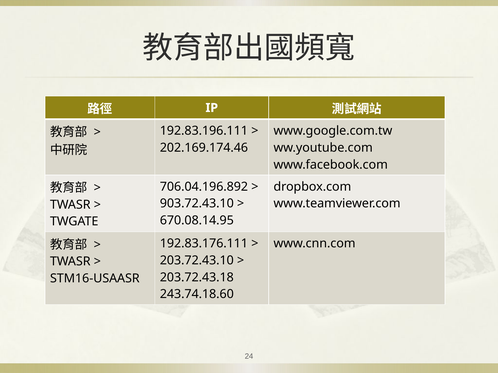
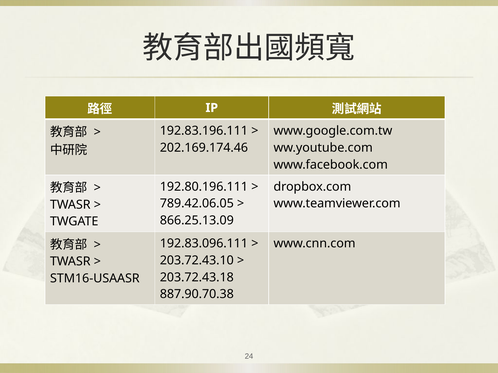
706.04.196.892: 706.04.196.892 -> 192.80.196.111
903.72.43.10: 903.72.43.10 -> 789.42.06.05
670.08.14.95: 670.08.14.95 -> 866.25.13.09
192.83.176.111: 192.83.176.111 -> 192.83.096.111
243.74.18.60: 243.74.18.60 -> 887.90.70.38
